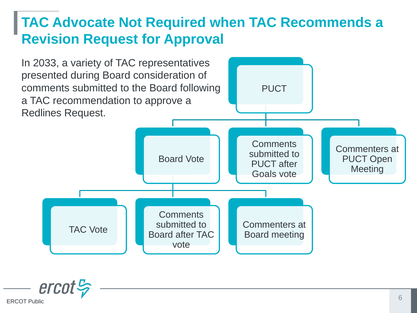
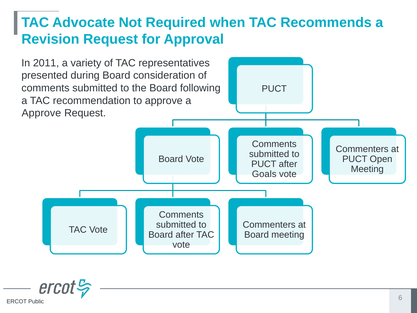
2033: 2033 -> 2011
Redlines at (41, 113): Redlines -> Approve
